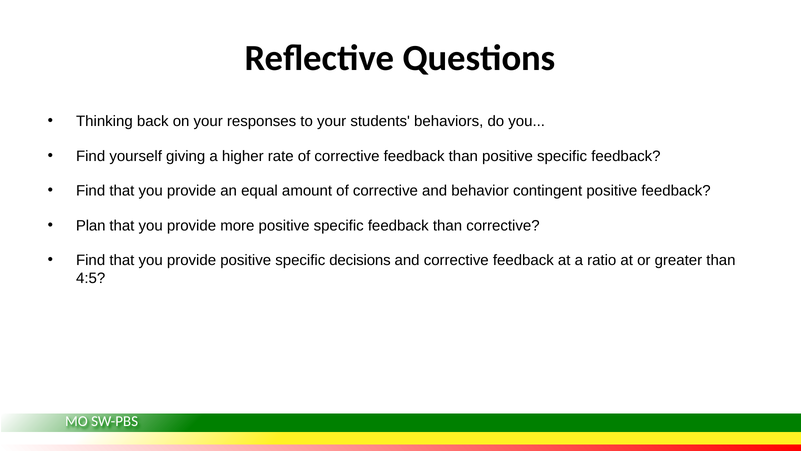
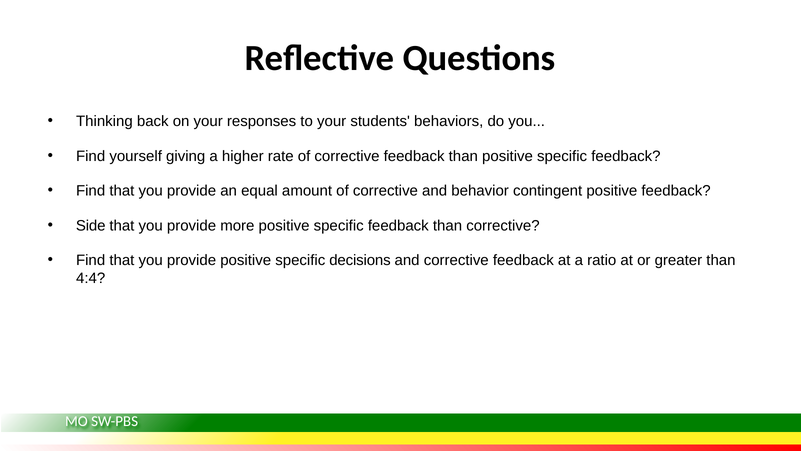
Plan: Plan -> Side
4:5: 4:5 -> 4:4
